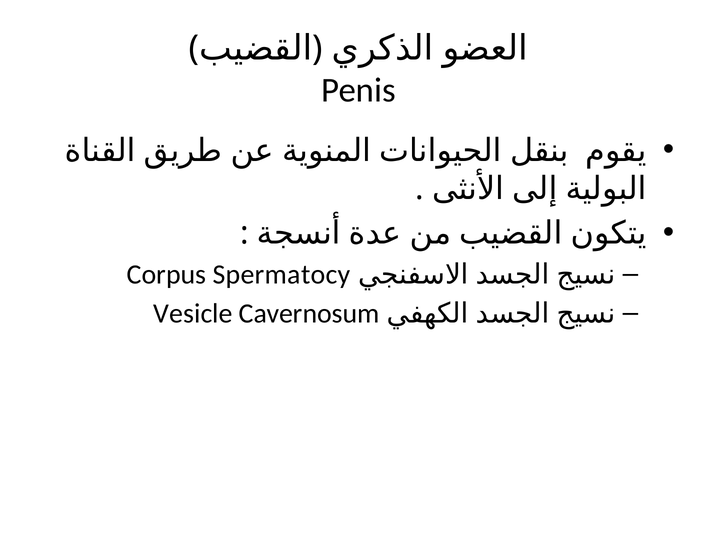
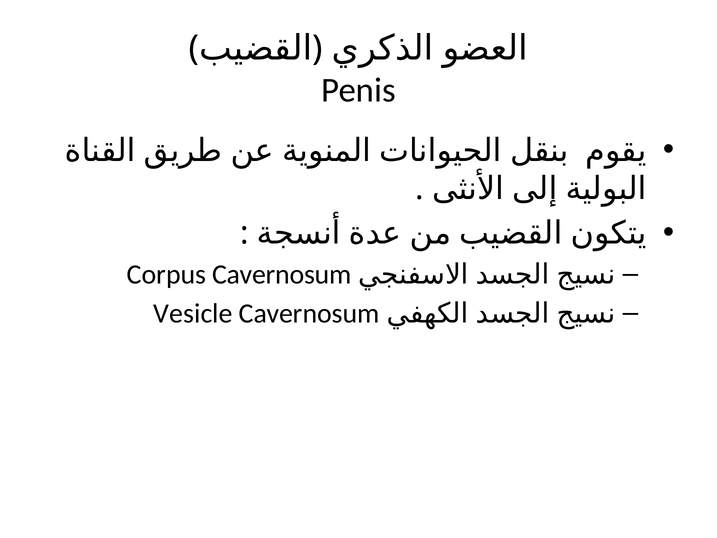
Corpus Spermatocy: Spermatocy -> Cavernosum
